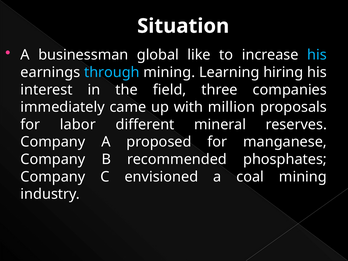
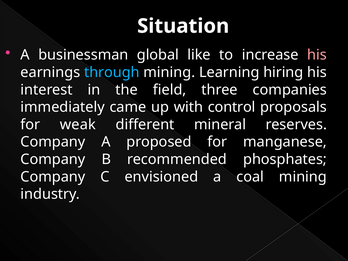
his at (317, 55) colour: light blue -> pink
million: million -> control
labor: labor -> weak
